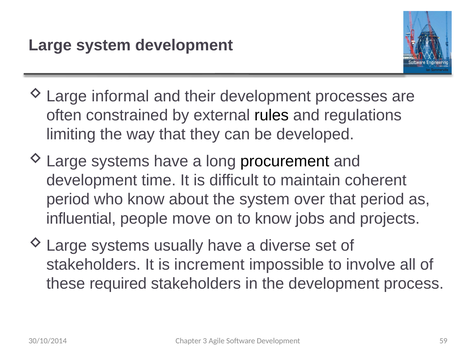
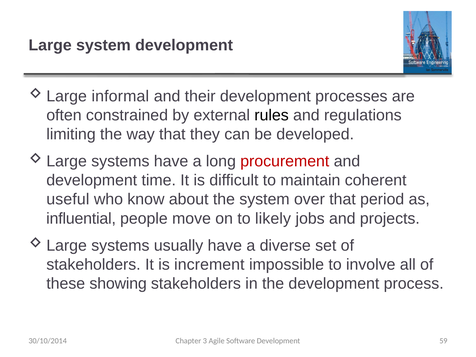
procurement colour: black -> red
period at (68, 199): period -> useful
to know: know -> likely
required: required -> showing
